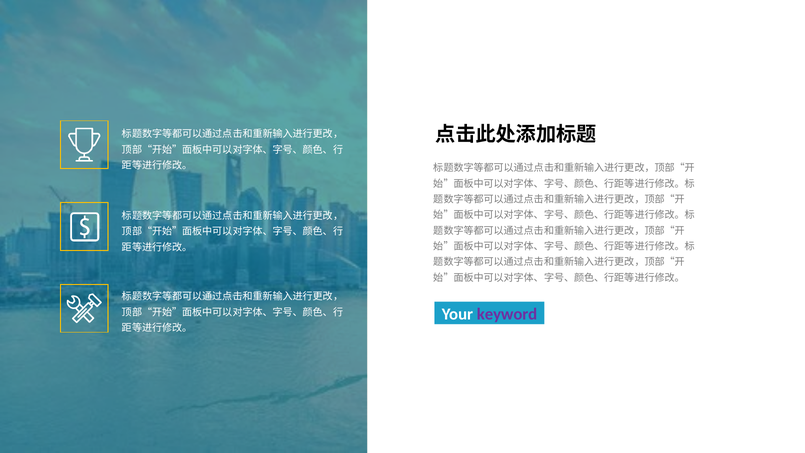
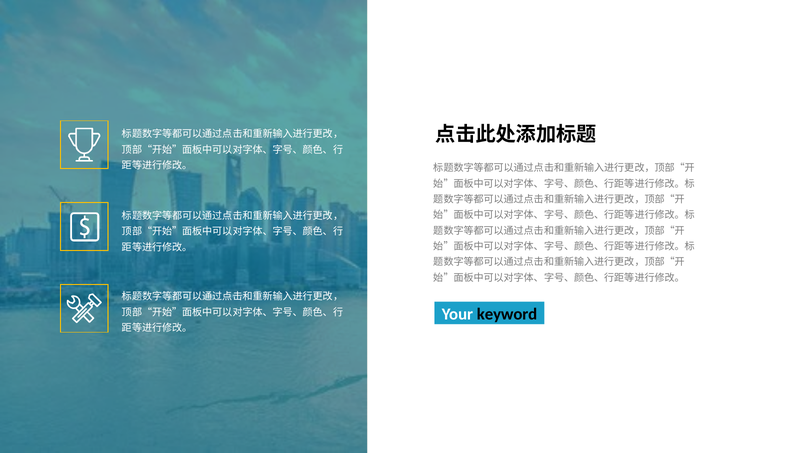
keyword colour: purple -> black
